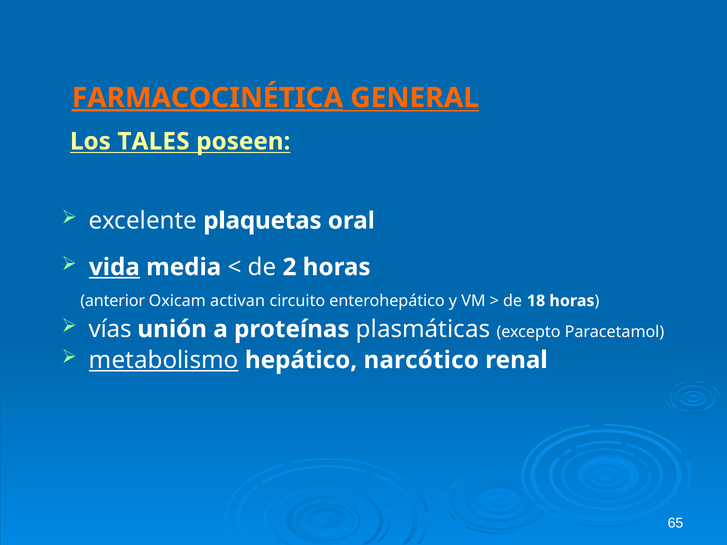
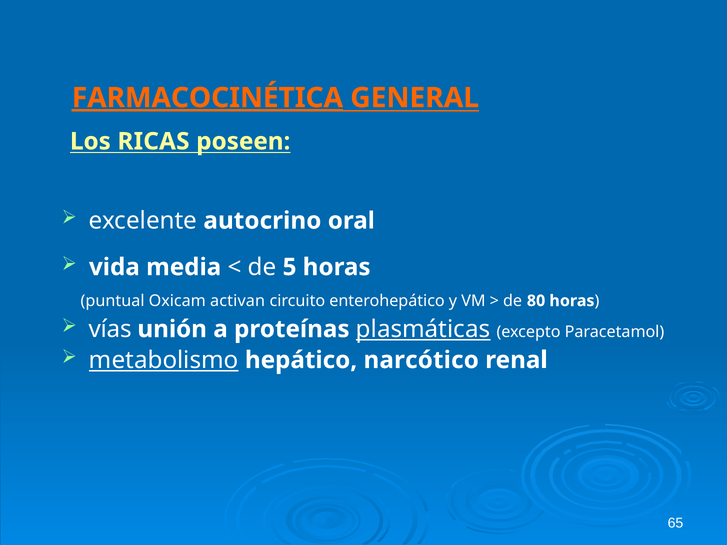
TALES: TALES -> RICAS
plaquetas: plaquetas -> autocrino
vida underline: present -> none
2: 2 -> 5
anterior: anterior -> puntual
18: 18 -> 80
plasmáticas underline: none -> present
